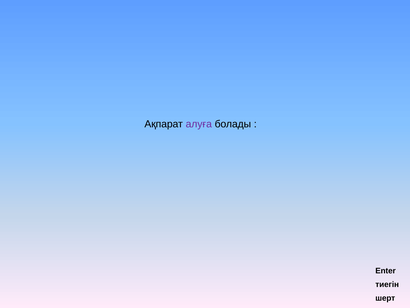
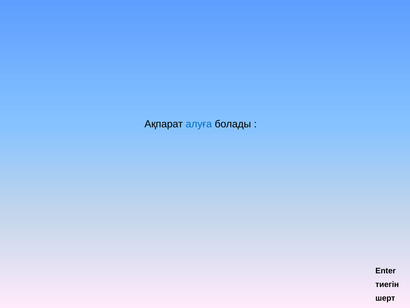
алуға colour: purple -> blue
